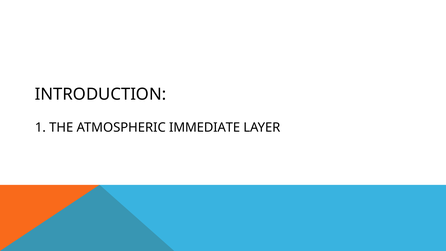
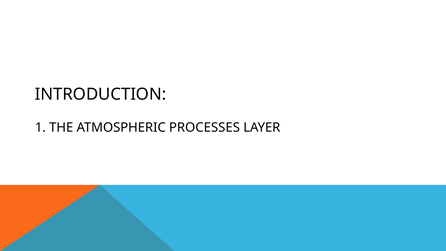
IMMEDIATE: IMMEDIATE -> PROCESSES
